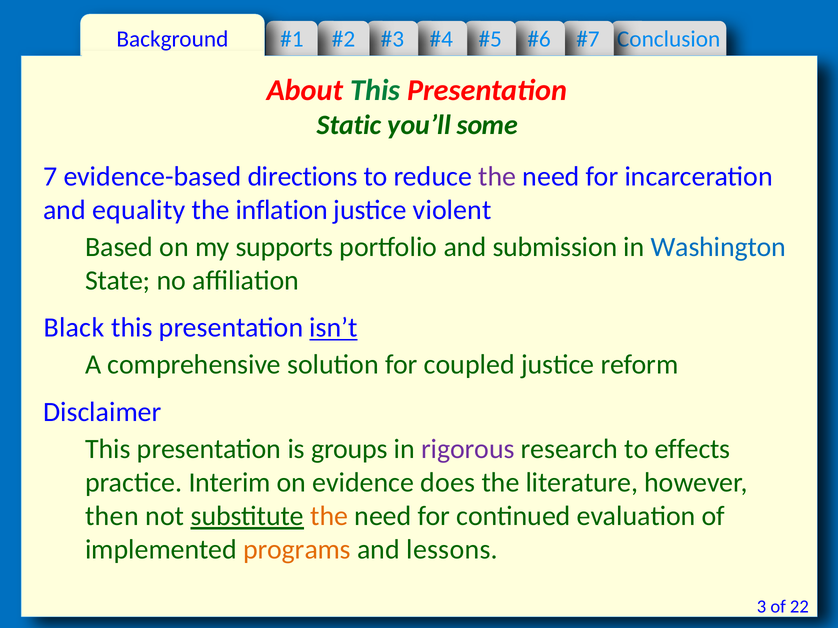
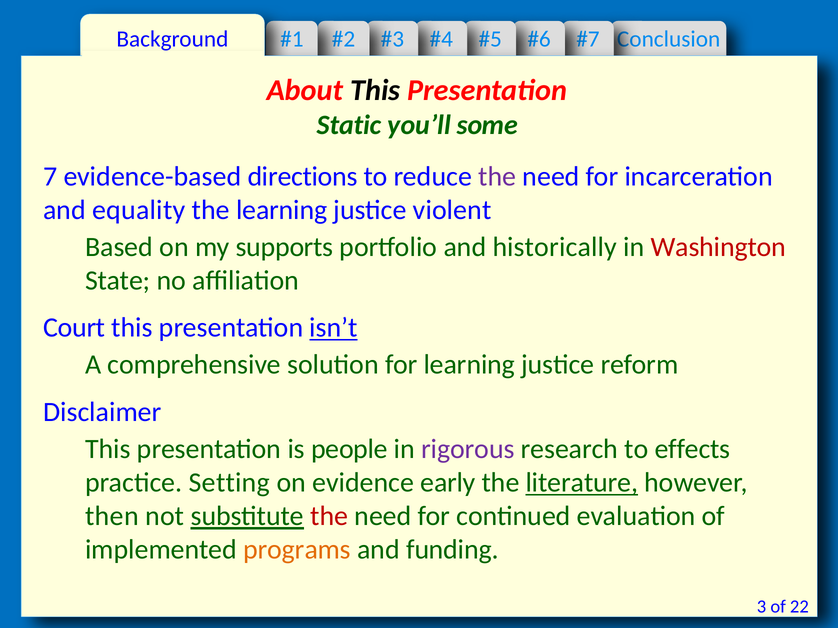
This at (375, 90) colour: green -> black
the inflation: inflation -> learning
submission: submission -> historically
Washington colour: blue -> red
Black: Black -> Court
for coupled: coupled -> learning
groups: groups -> people
Interim: Interim -> Setting
does: does -> early
literature underline: none -> present
the at (329, 517) colour: orange -> red
lessons: lessons -> funding
